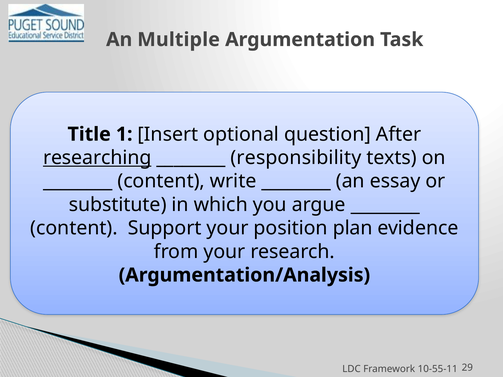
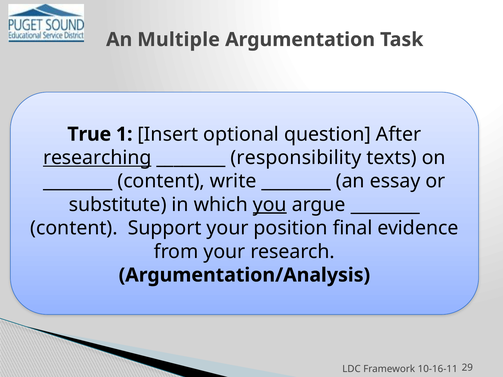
Title: Title -> True
you underline: none -> present
plan: plan -> final
10-55-11: 10-55-11 -> 10-16-11
